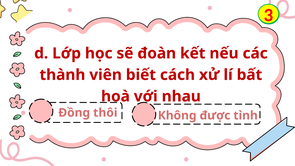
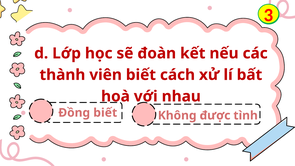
Đồng thôi: thôi -> biết
